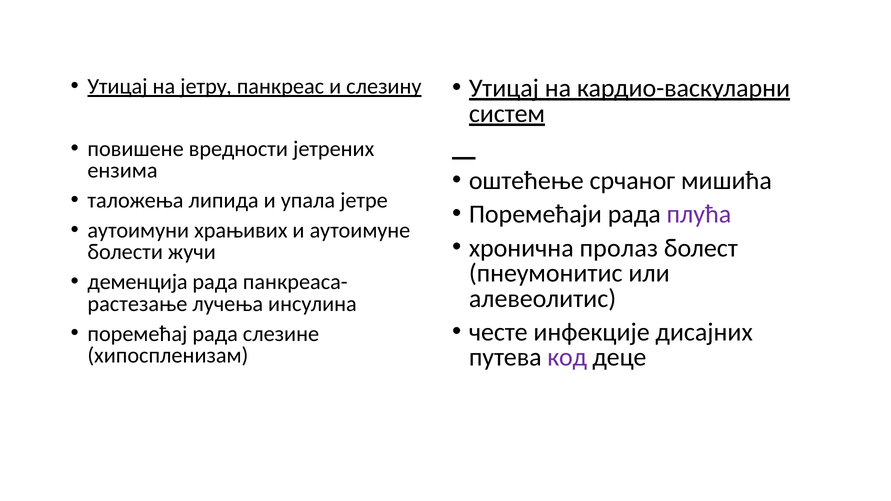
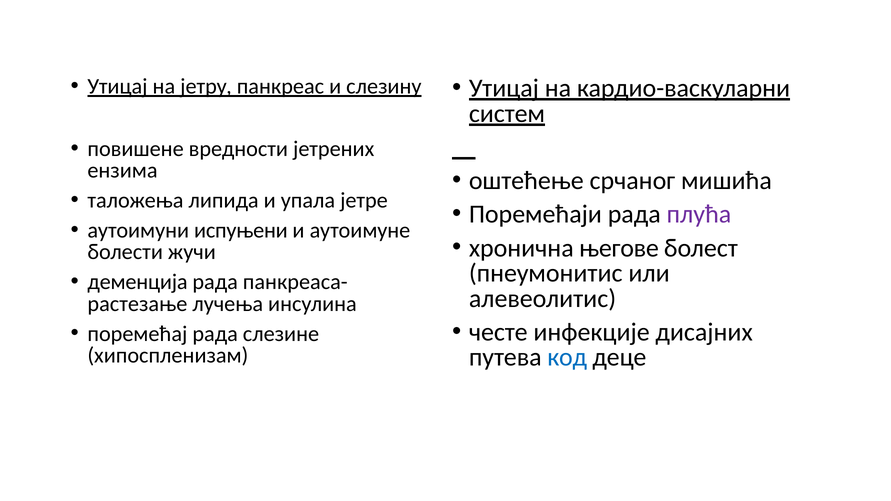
храњивих: храњивих -> испуњени
пролаз: пролаз -> његове
код colour: purple -> blue
